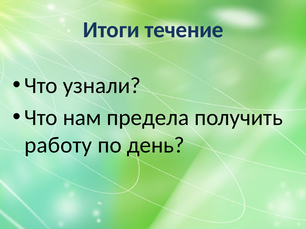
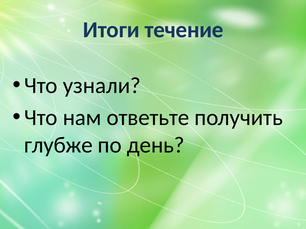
предела: предела -> ответьте
работу: работу -> глубже
